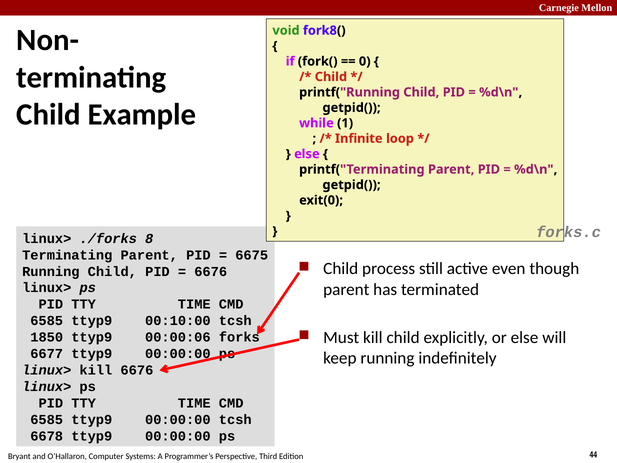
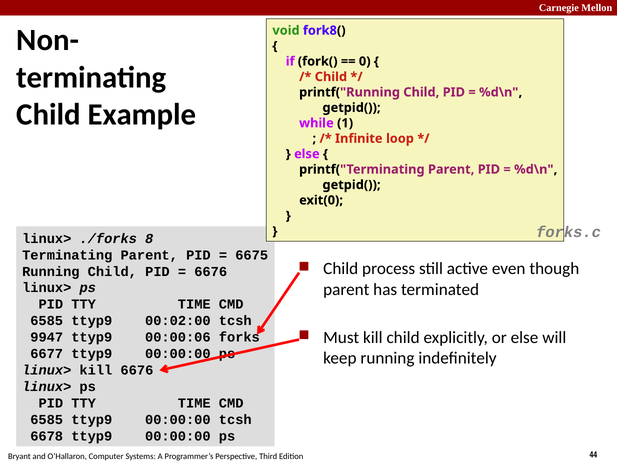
00:10:00: 00:10:00 -> 00:02:00
1850: 1850 -> 9947
